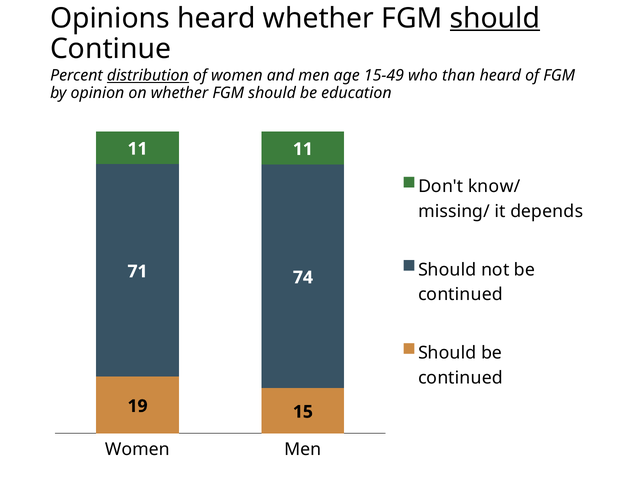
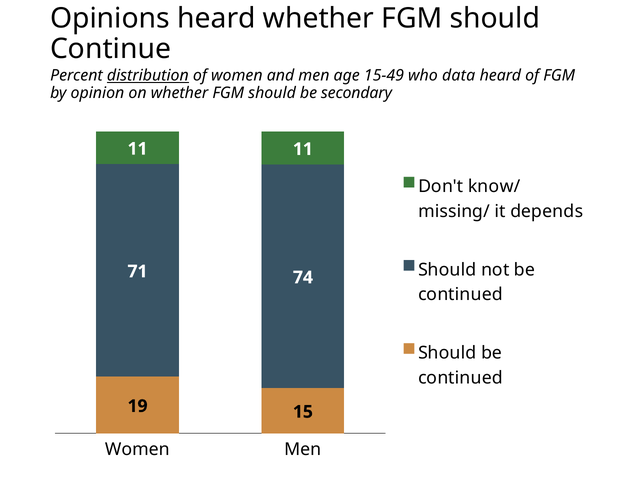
should at (495, 18) underline: present -> none
than: than -> data
education: education -> secondary
